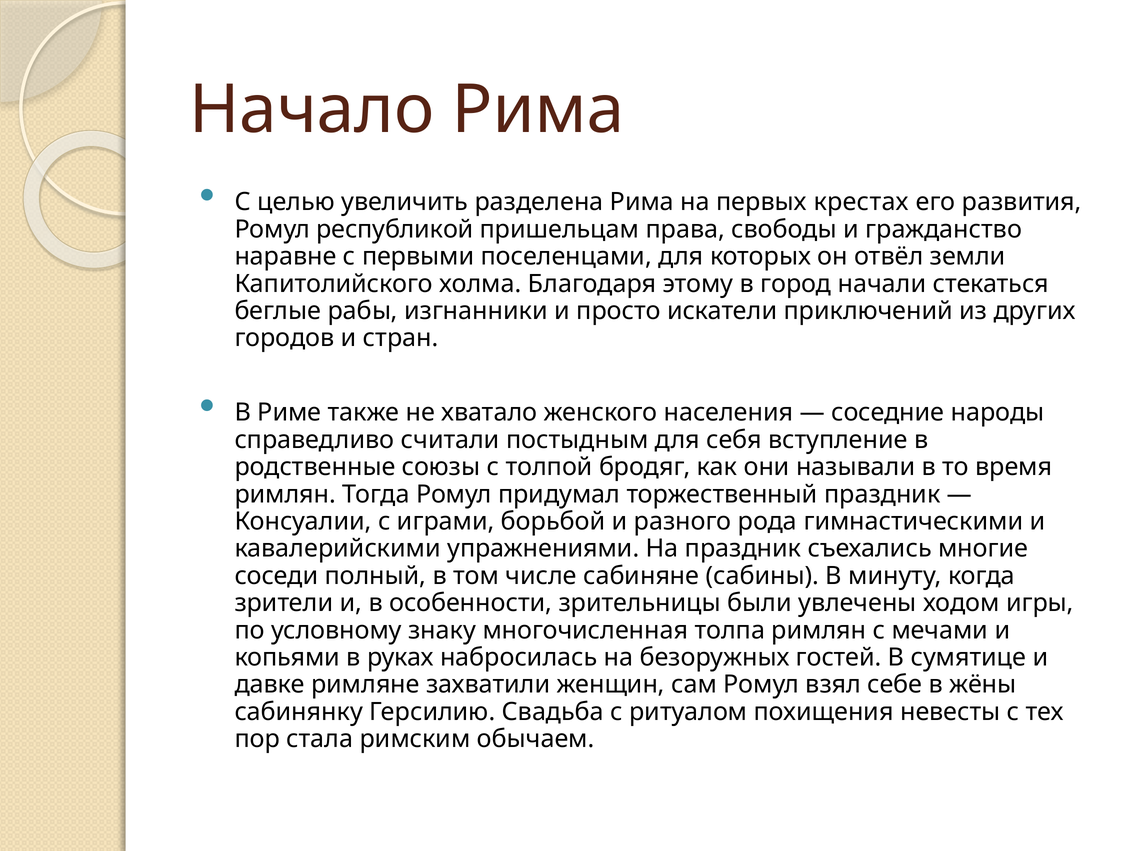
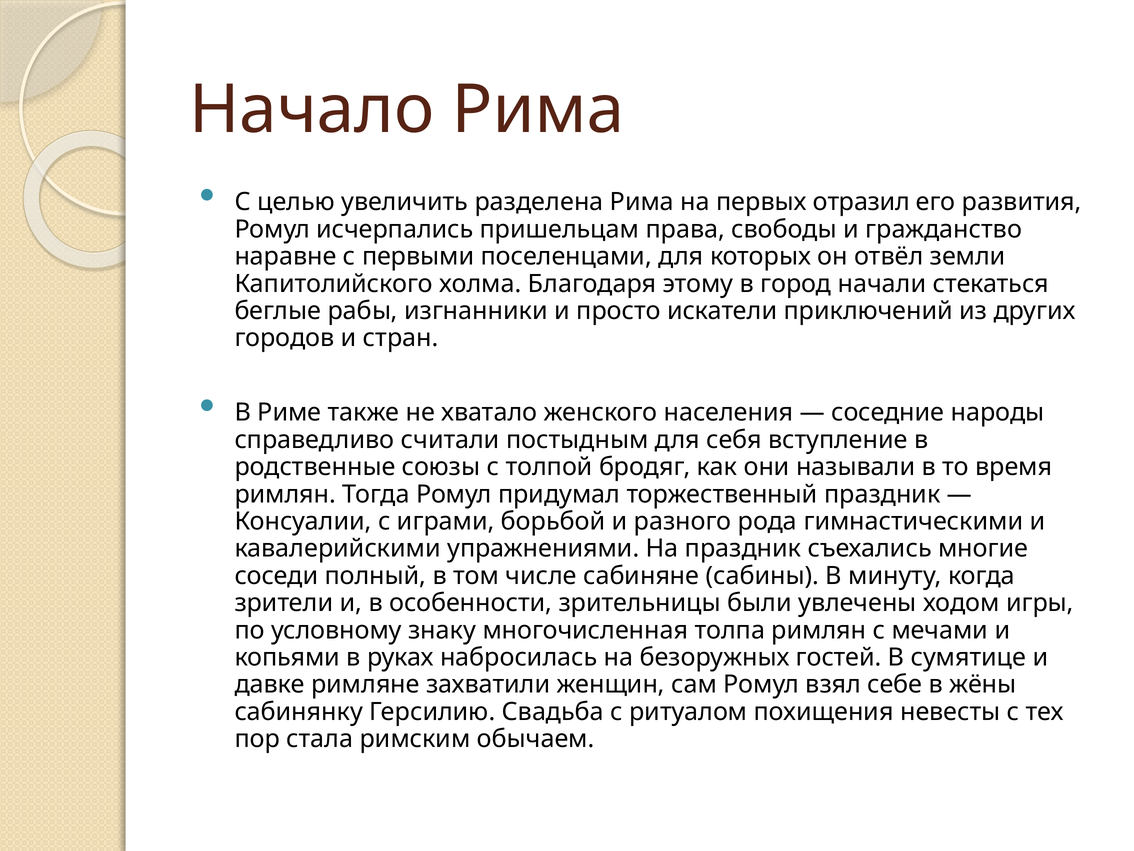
крестах: крестах -> отразил
республикой: республикой -> исчерпались
